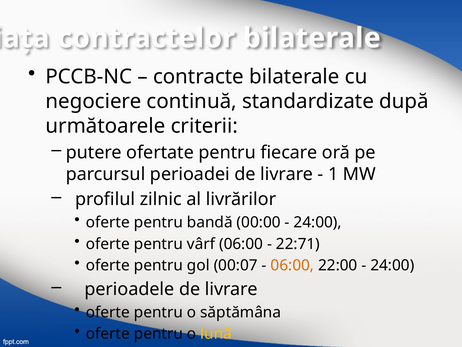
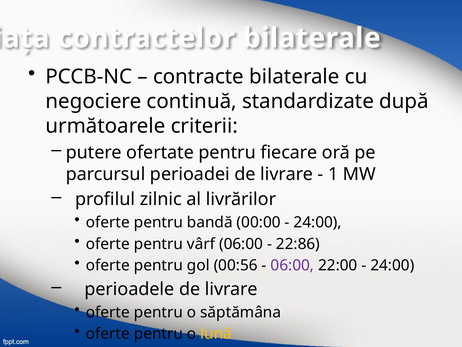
22:71: 22:71 -> 22:86
00:07: 00:07 -> 00:56
06:00 at (292, 265) colour: orange -> purple
